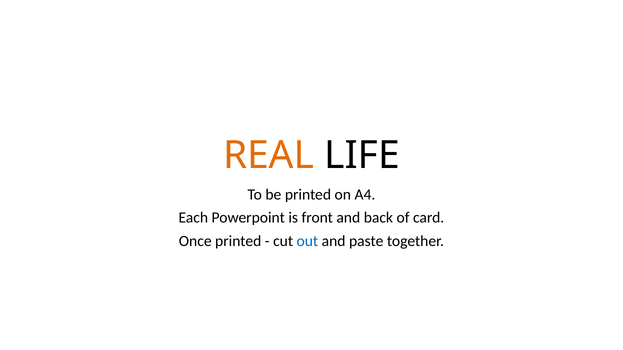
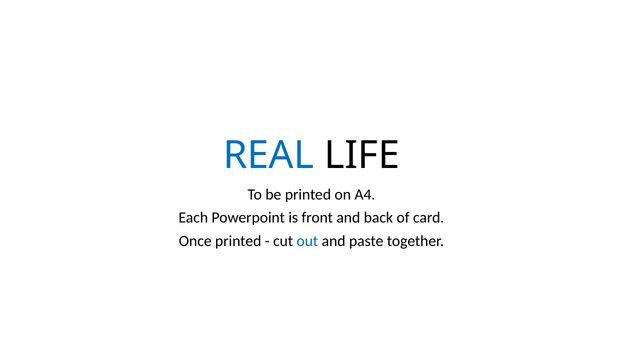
REAL colour: orange -> blue
